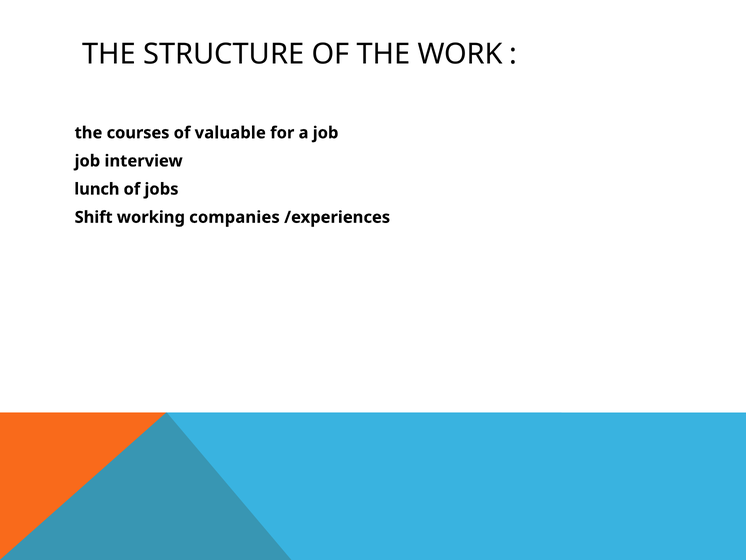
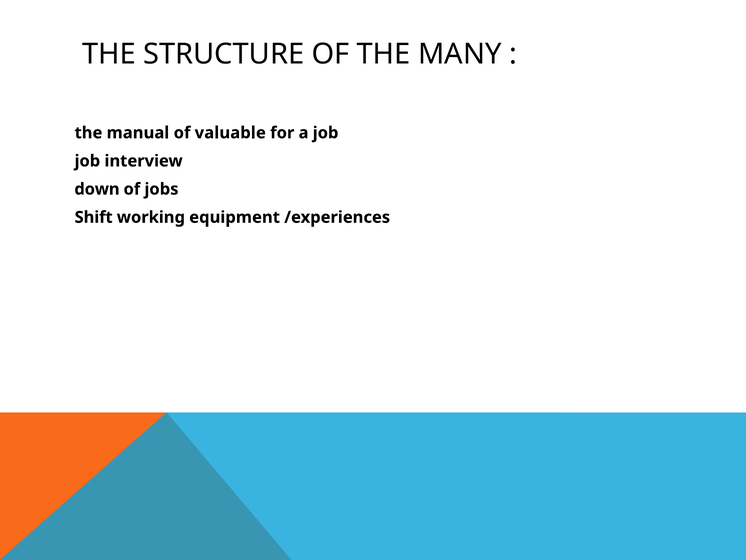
WORK: WORK -> MANY
courses: courses -> manual
lunch: lunch -> down
companies: companies -> equipment
